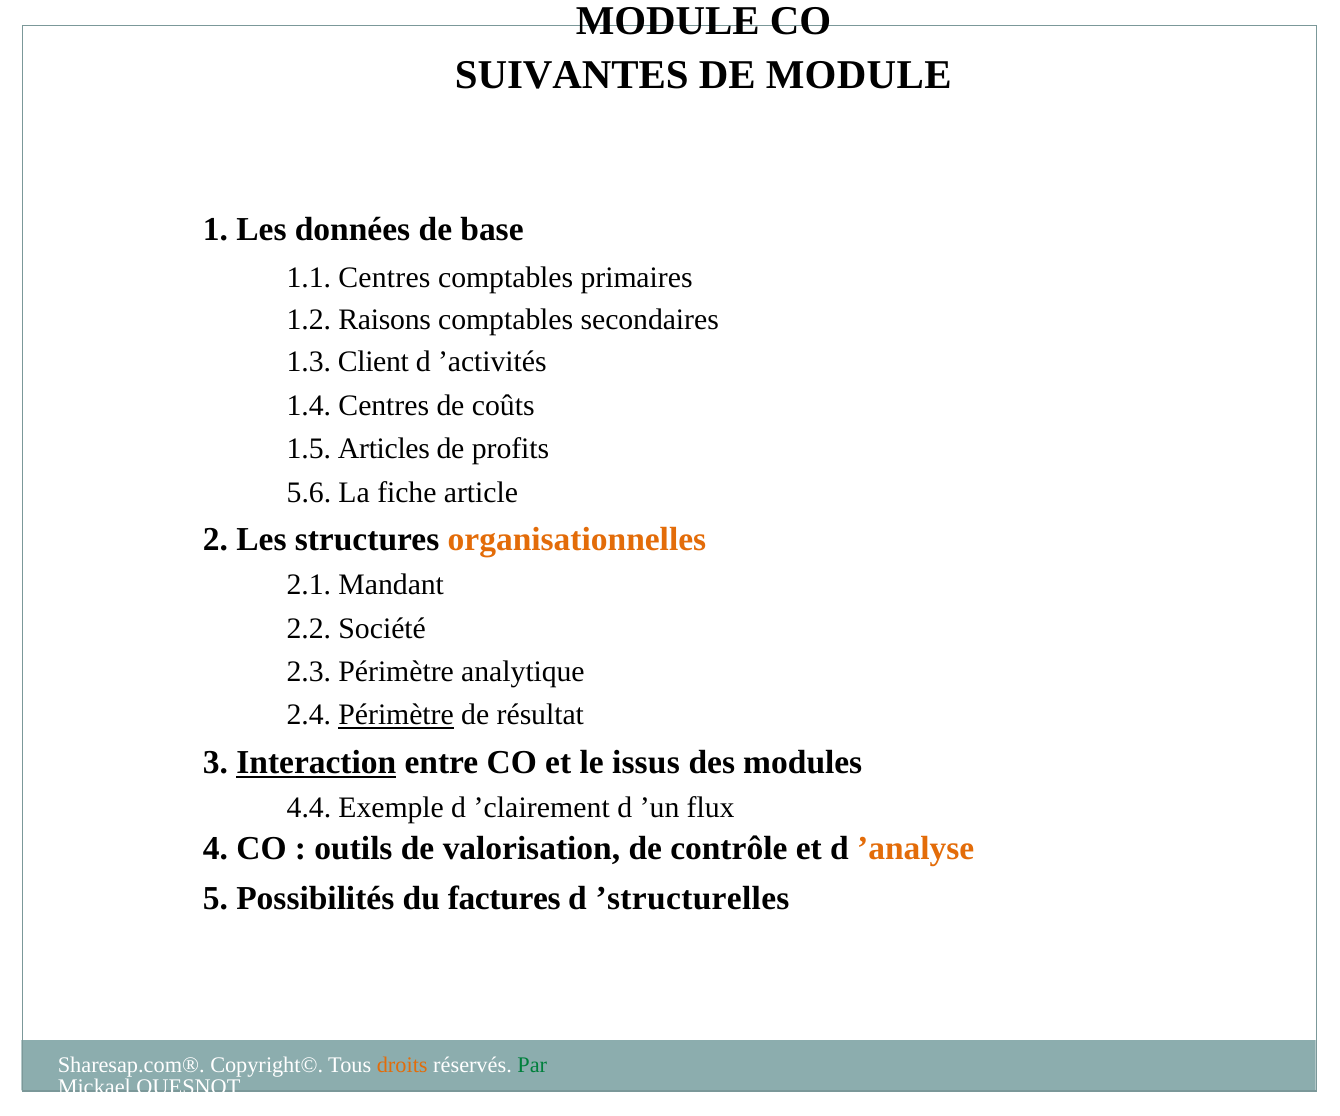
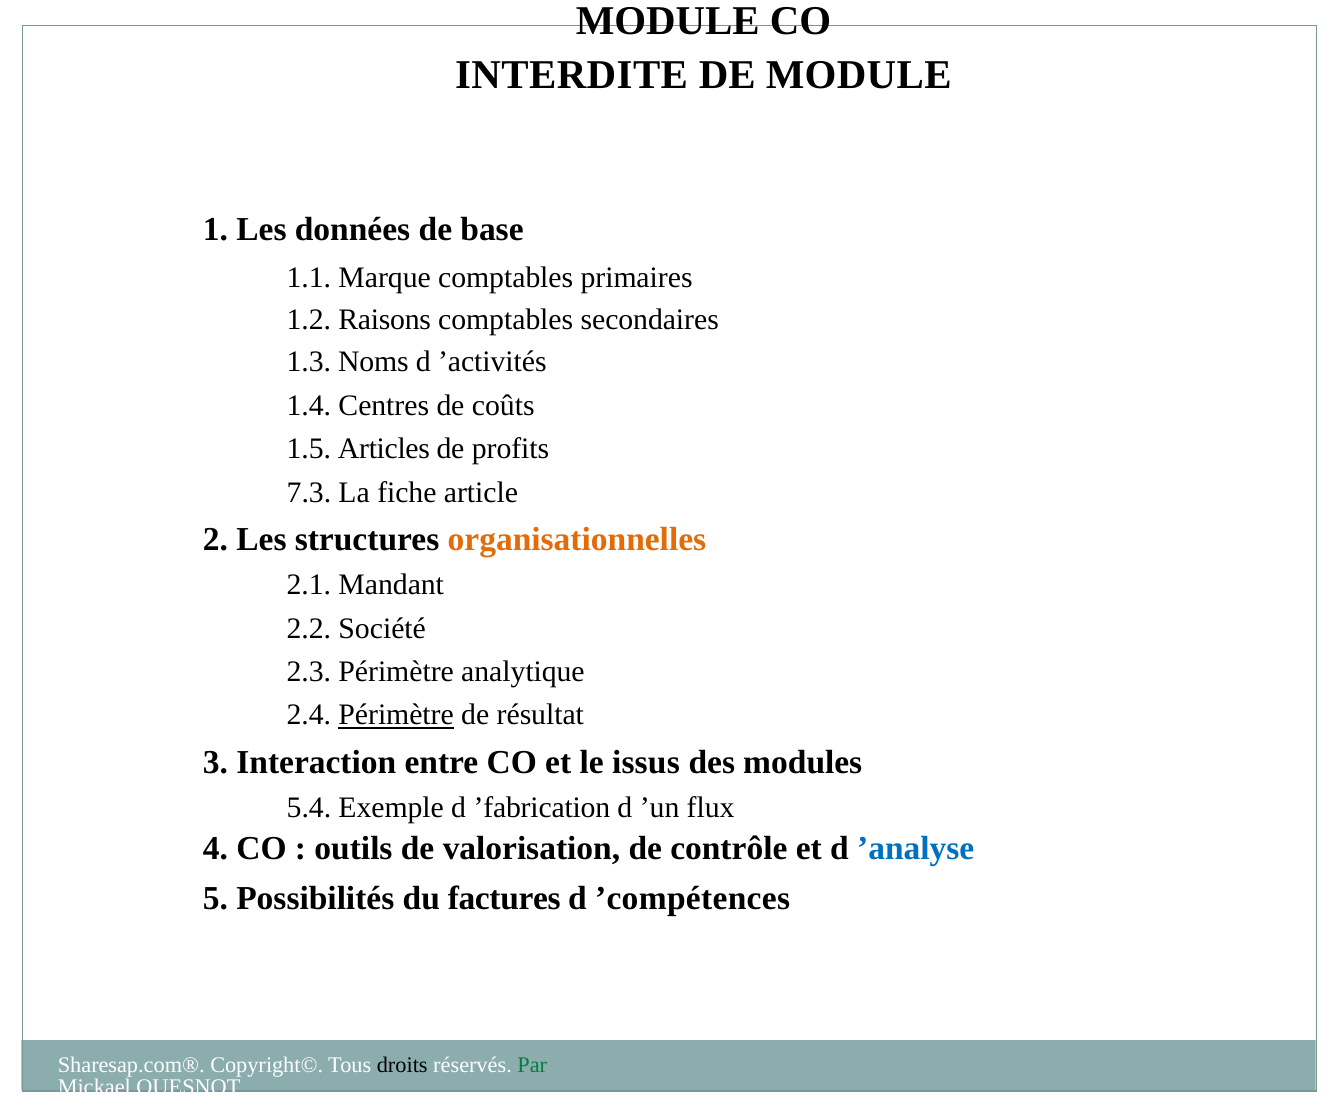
SUIVANTES: SUIVANTES -> INTERDITE
1.1 Centres: Centres -> Marque
Client: Client -> Noms
5.6: 5.6 -> 7.3
Interaction underline: present -> none
4.4: 4.4 -> 5.4
’clairement: ’clairement -> ’fabrication
’analyse colour: orange -> blue
’structurelles: ’structurelles -> ’compétences
droits colour: orange -> black
